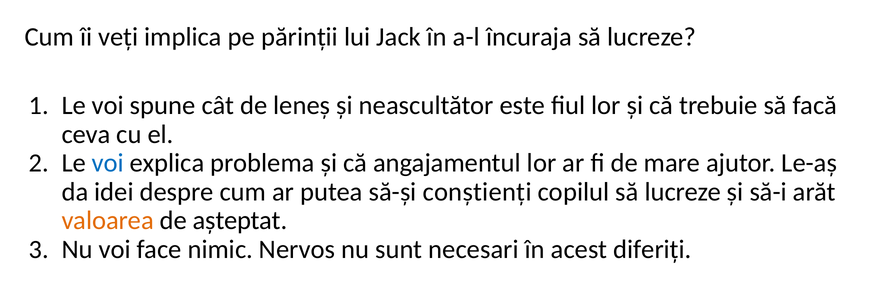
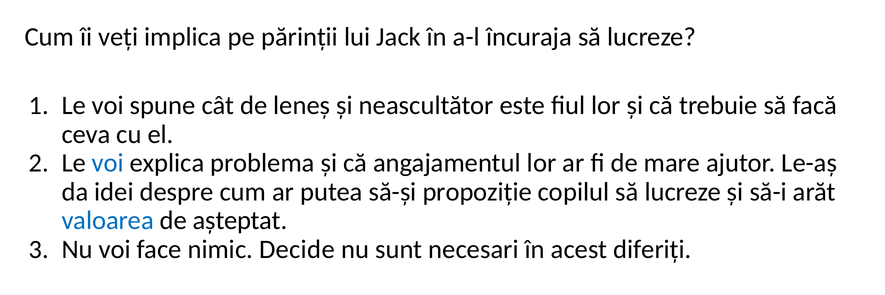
conștienți: conștienți -> propoziție
valoarea colour: orange -> blue
Nervos: Nervos -> Decide
